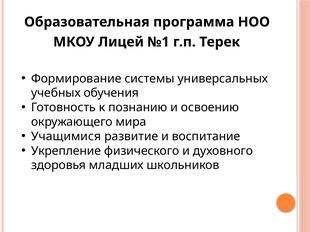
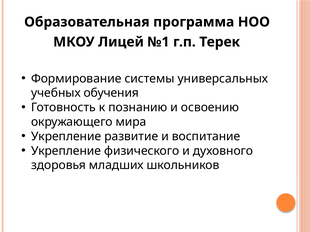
Учащимися at (66, 137): Учащимися -> Укрепление
